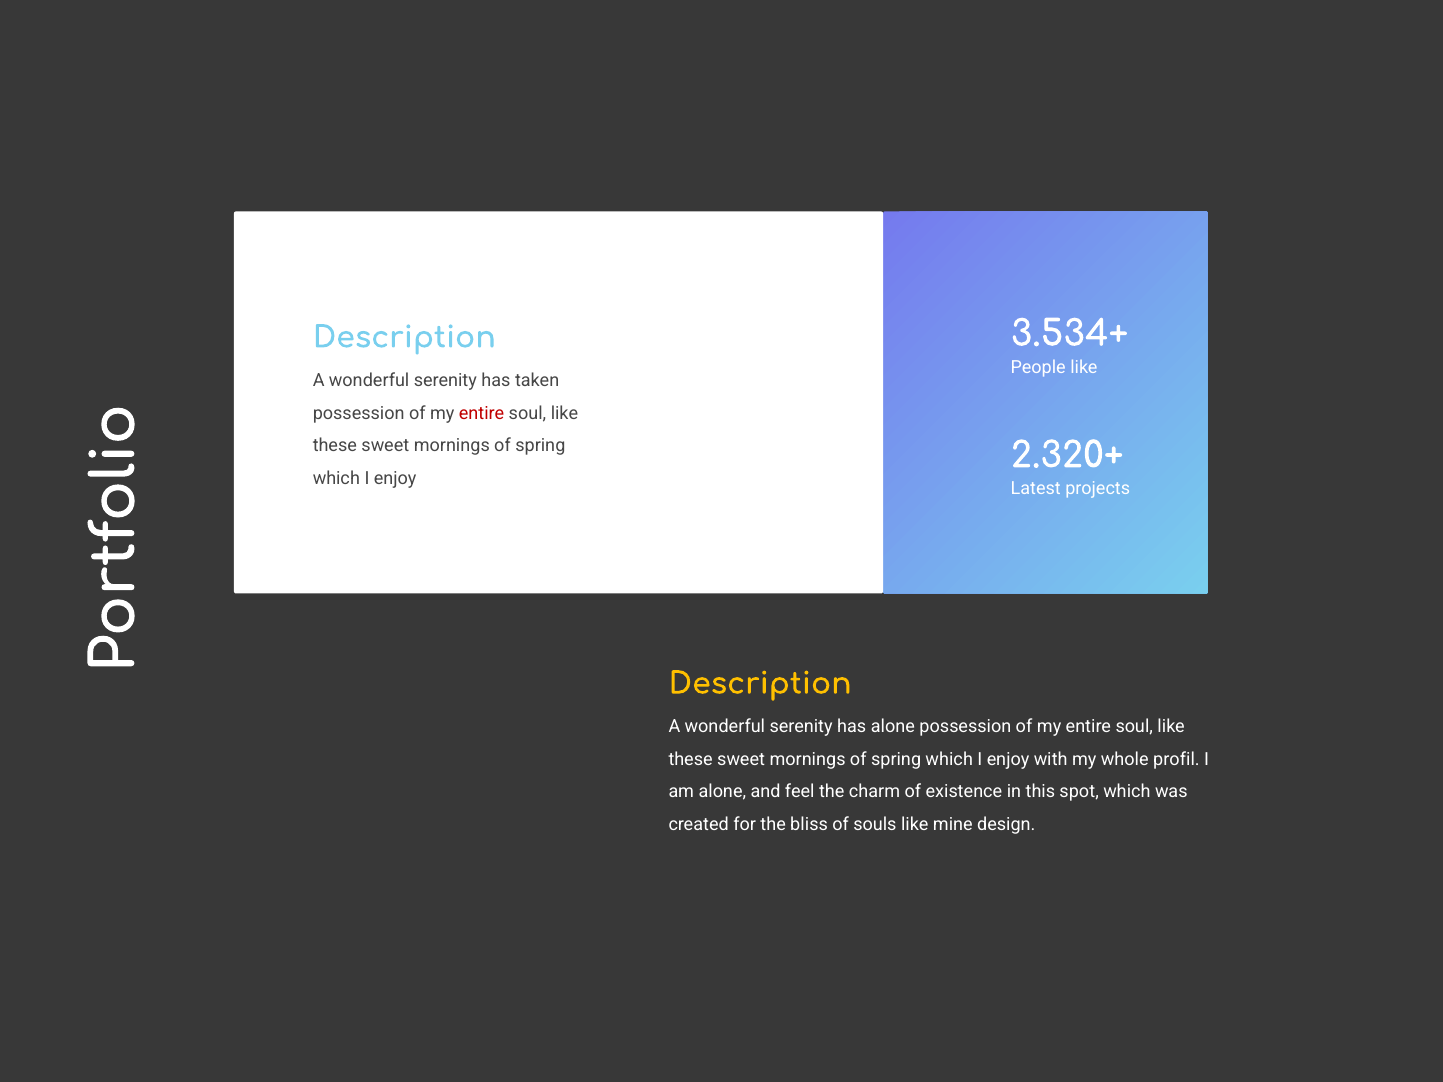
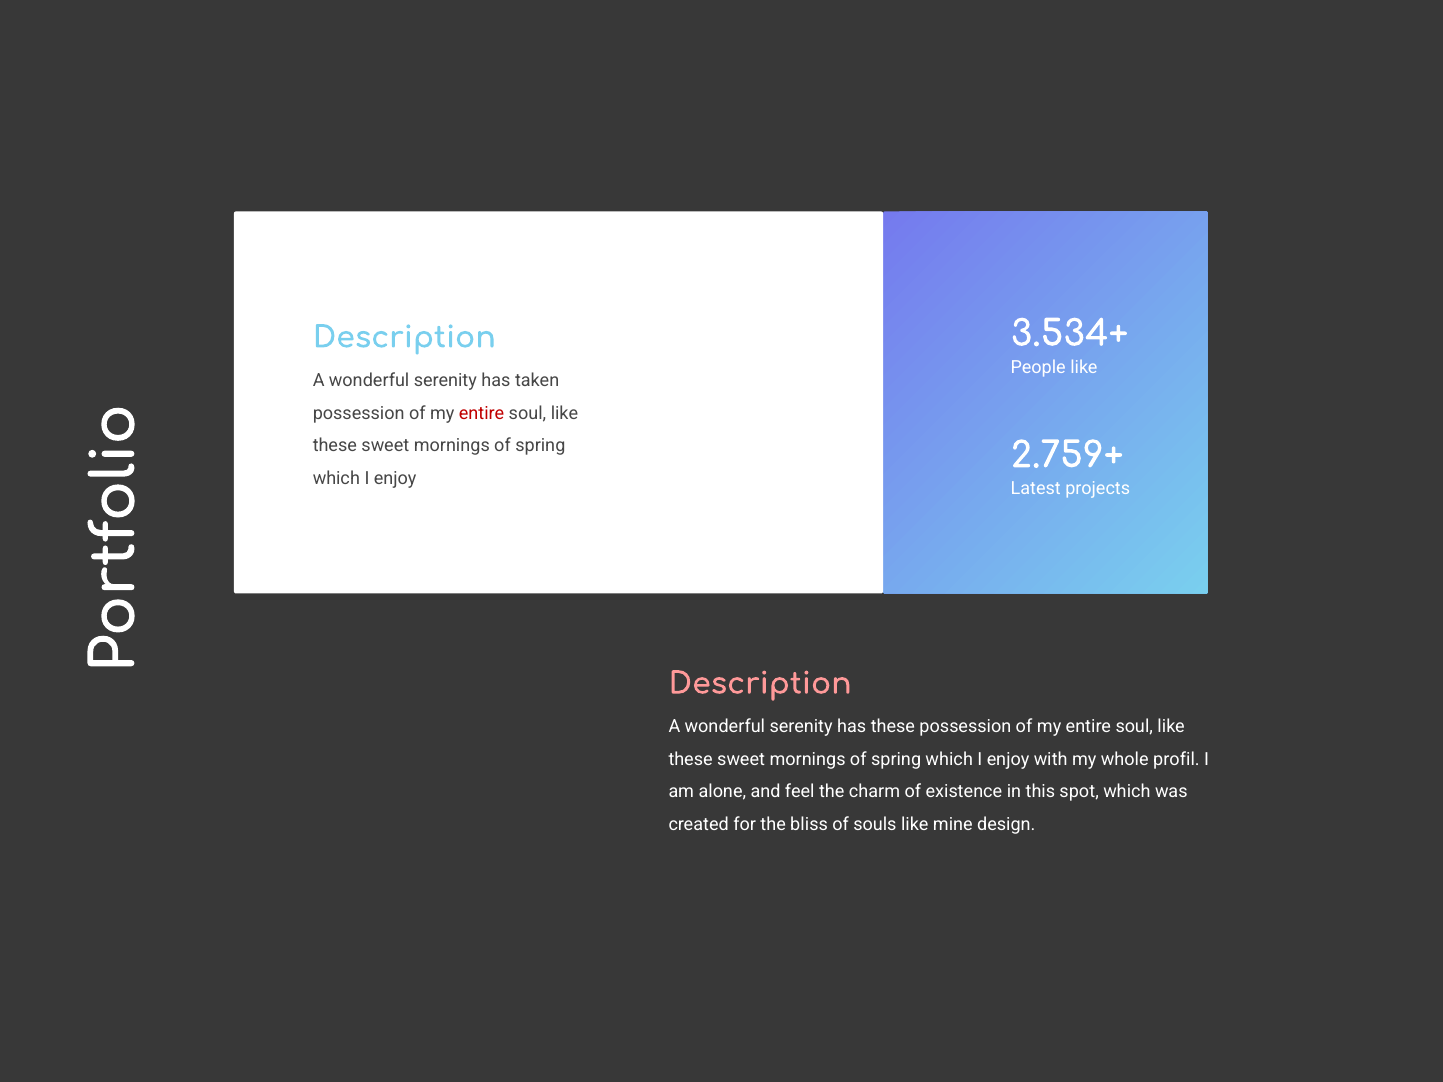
2.320+: 2.320+ -> 2.759+
Description at (760, 684) colour: yellow -> pink
has alone: alone -> these
